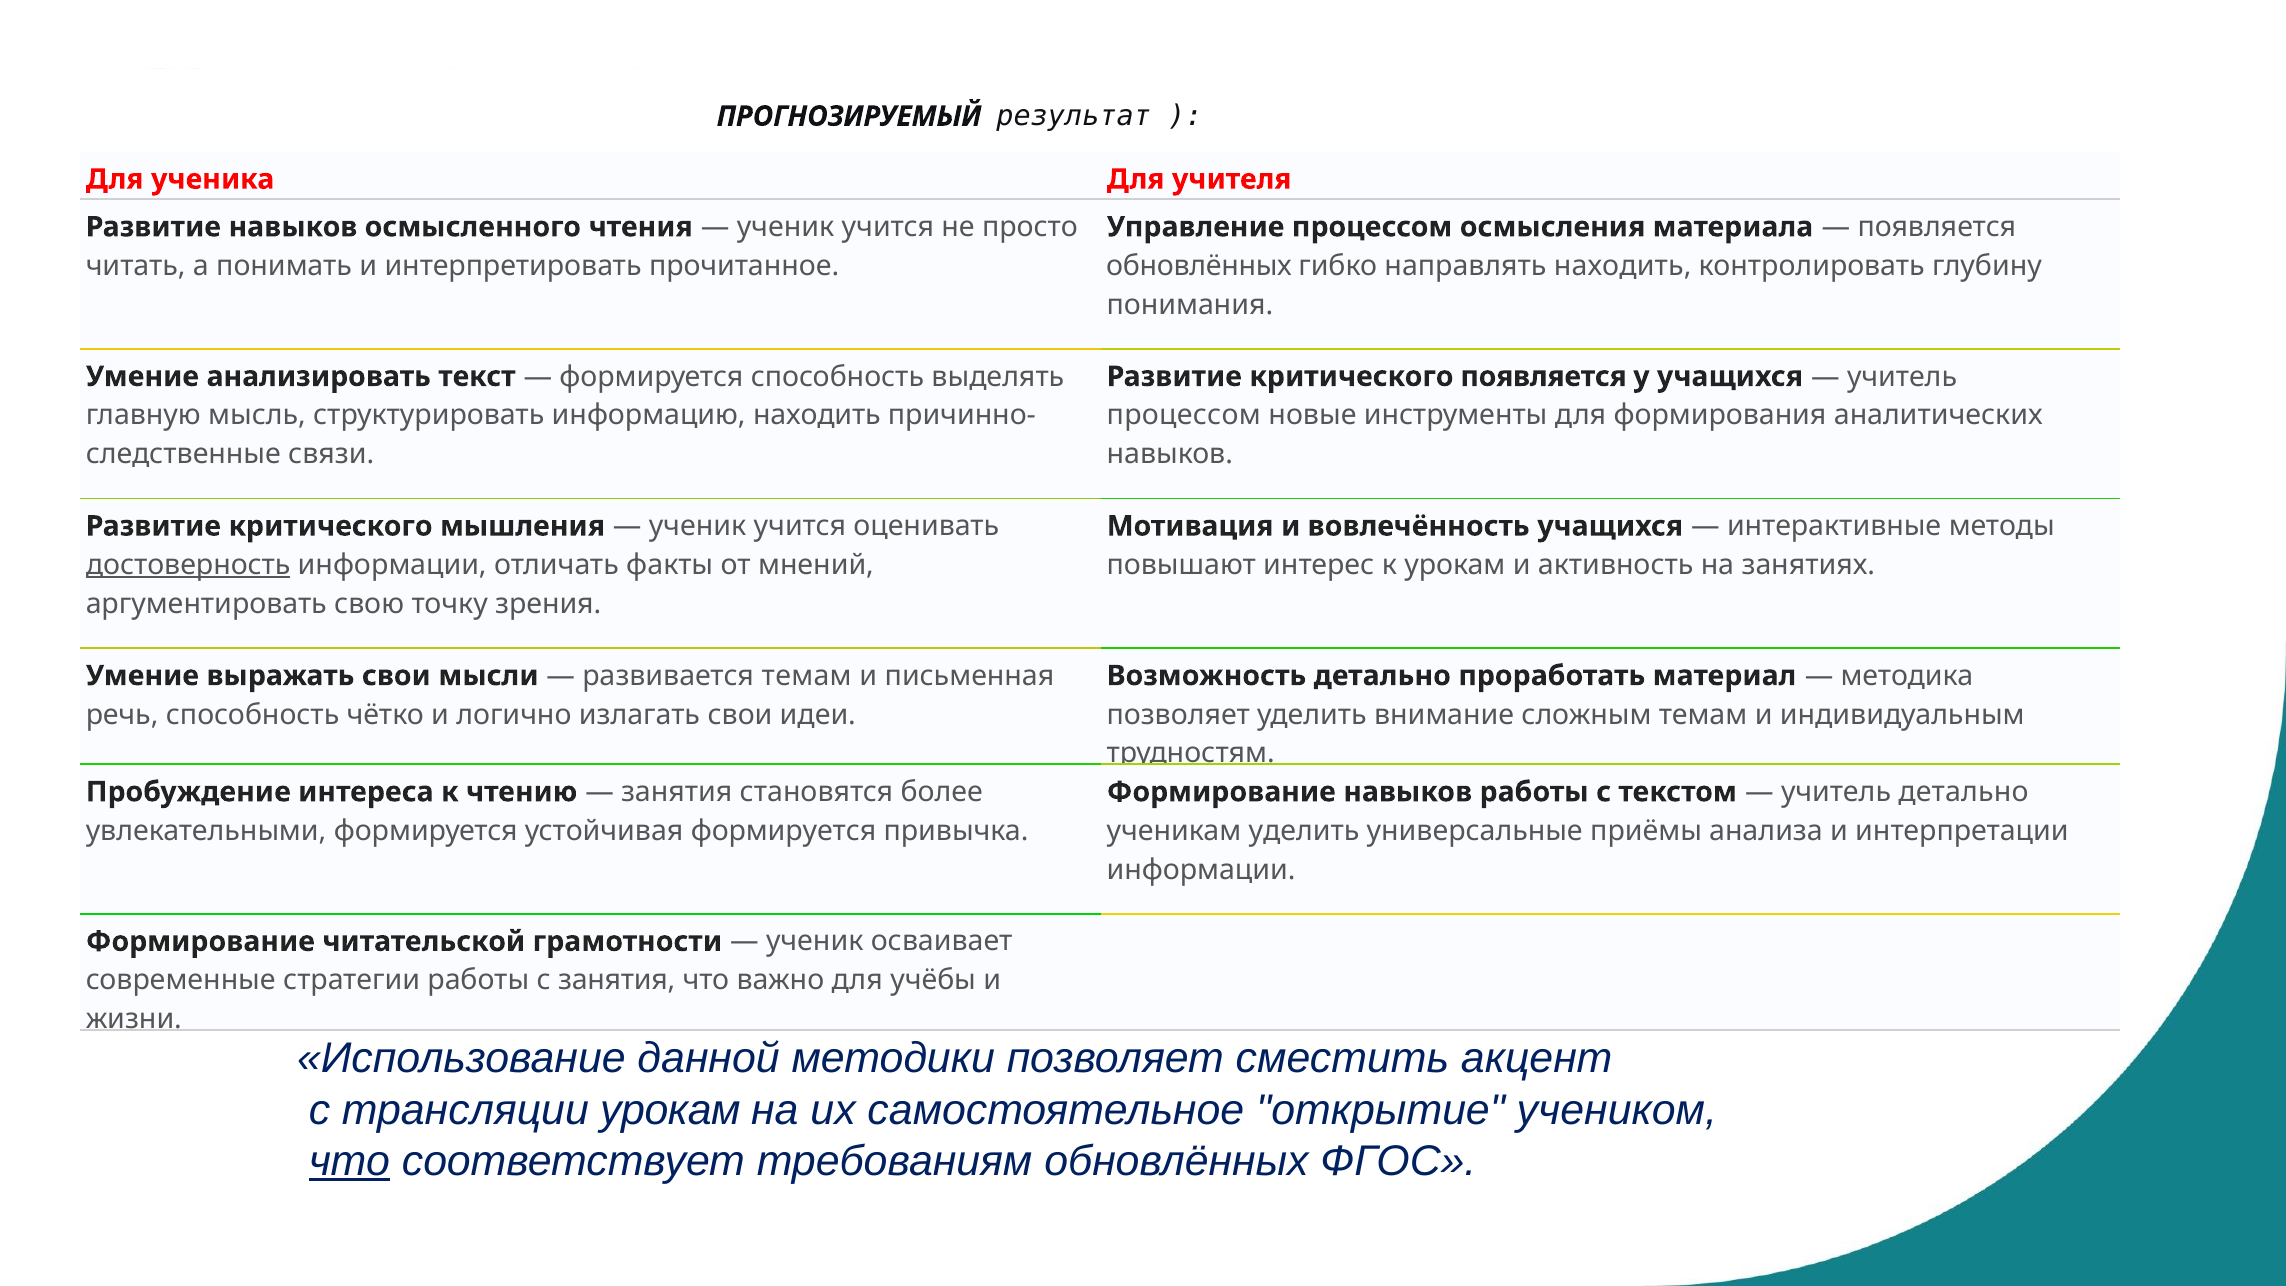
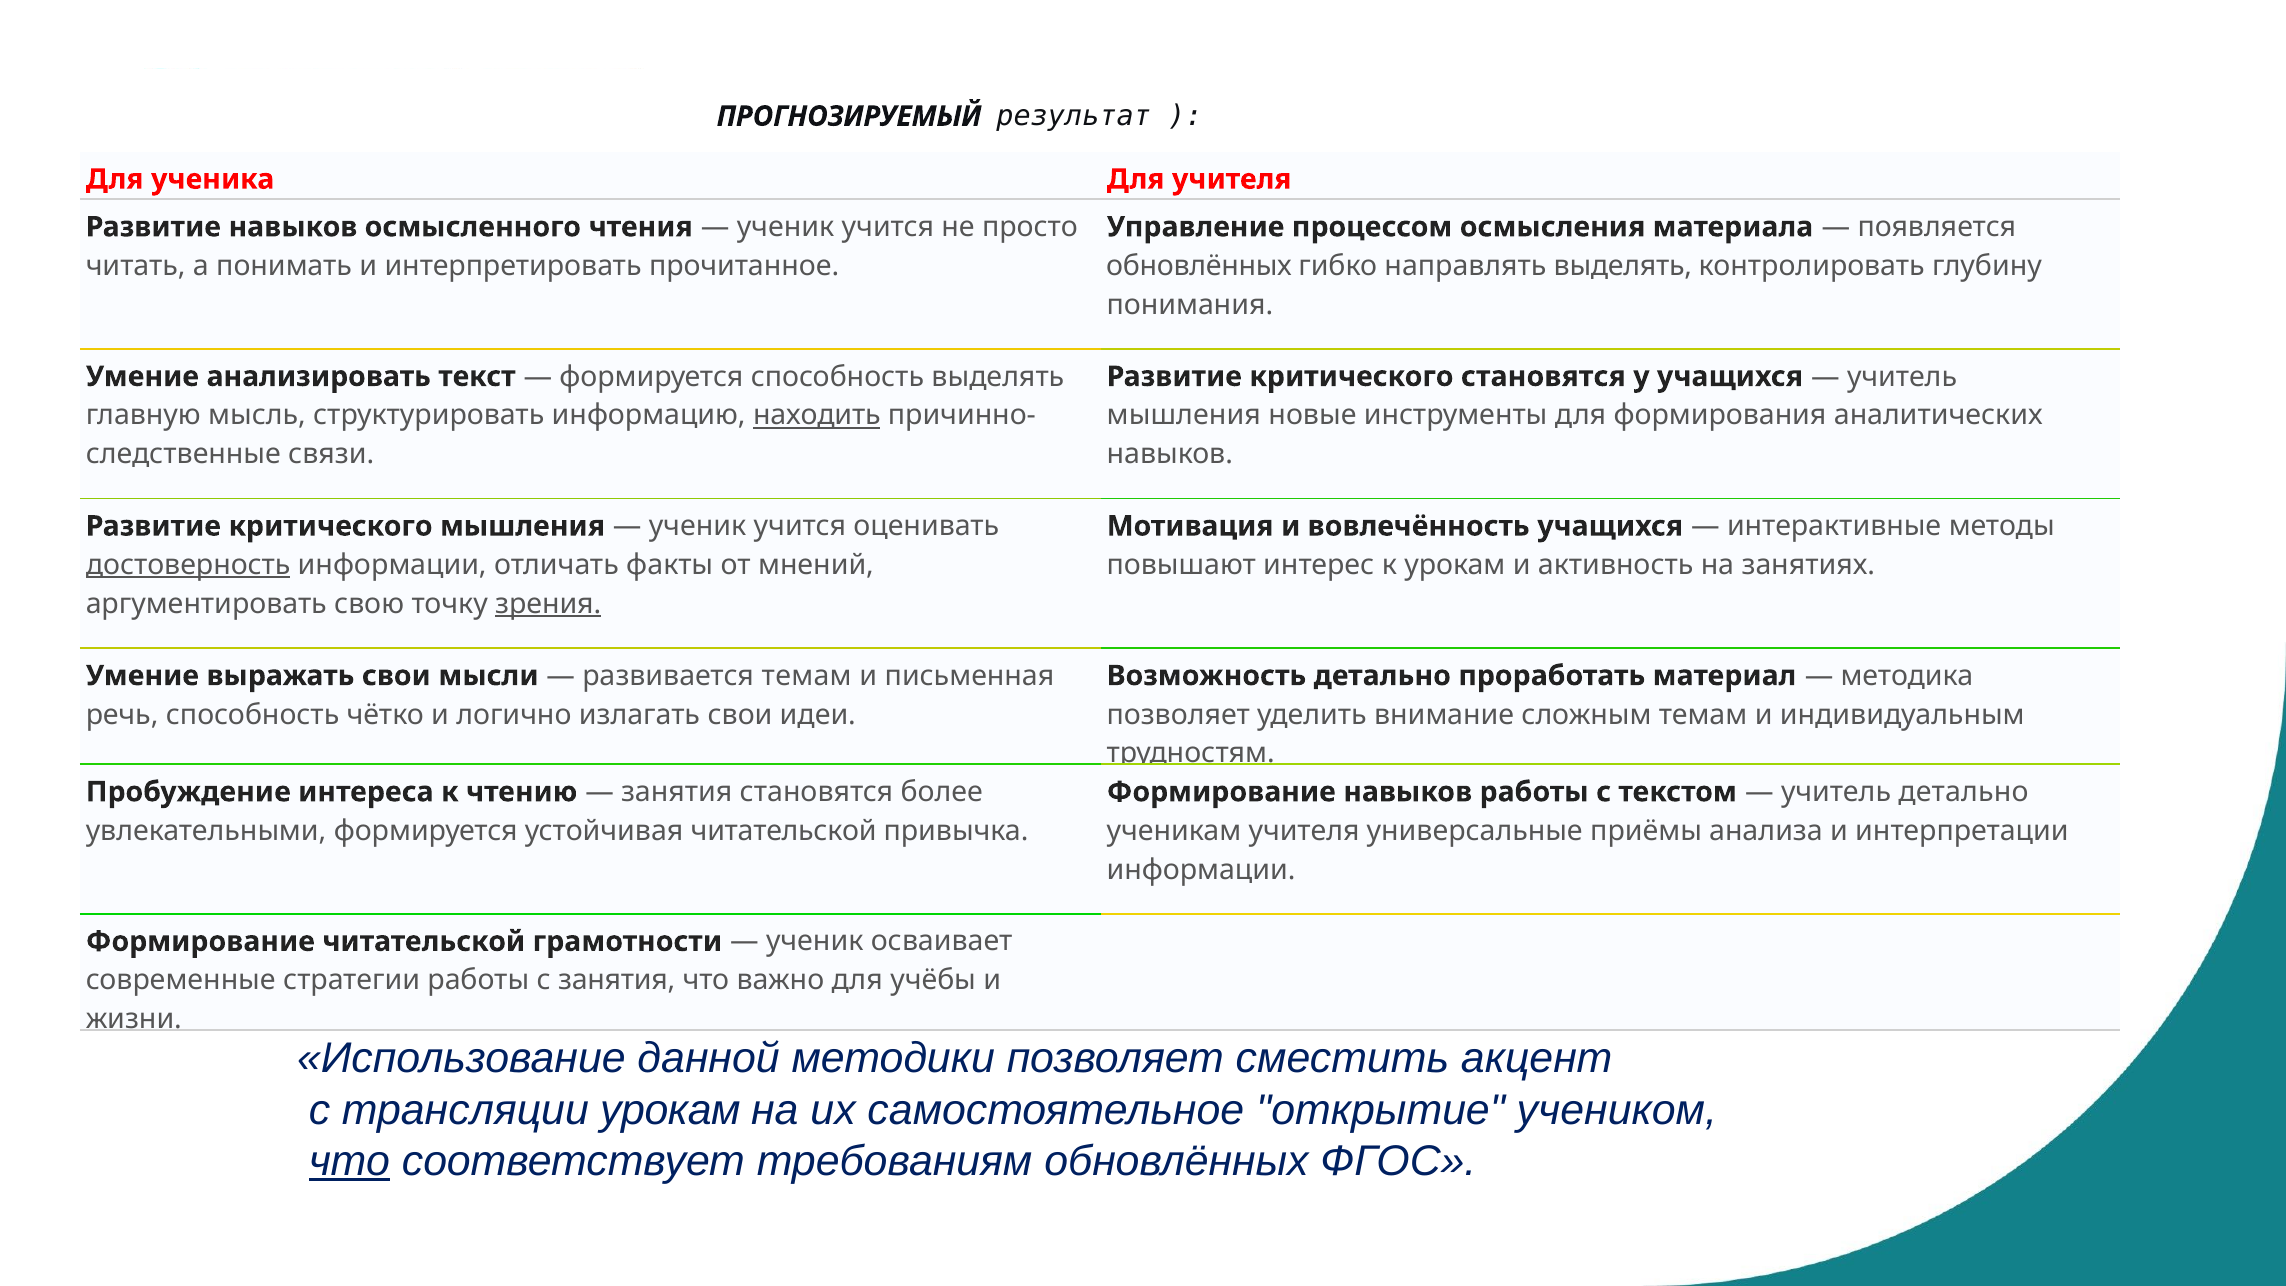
направлять находить: находить -> выделять
критического появляется: появляется -> становятся
находить at (817, 415) underline: none -> present
процессом at (1184, 415): процессом -> мышления
зрения underline: none -> present
устойчивая формируется: формируется -> читательской
ученикам уделить: уделить -> учителя
